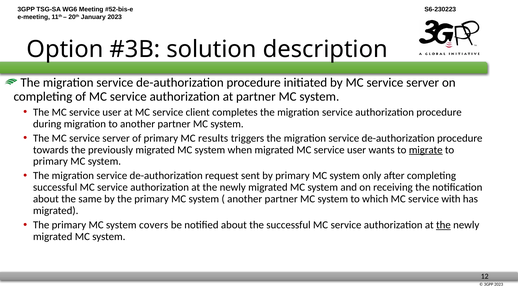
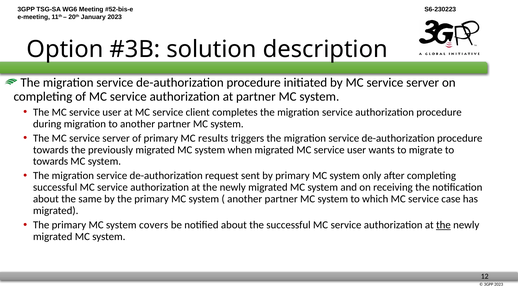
migrate underline: present -> none
primary at (50, 162): primary -> towards
with: with -> case
